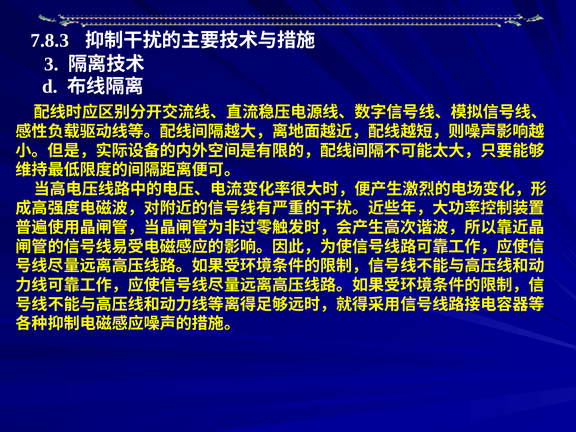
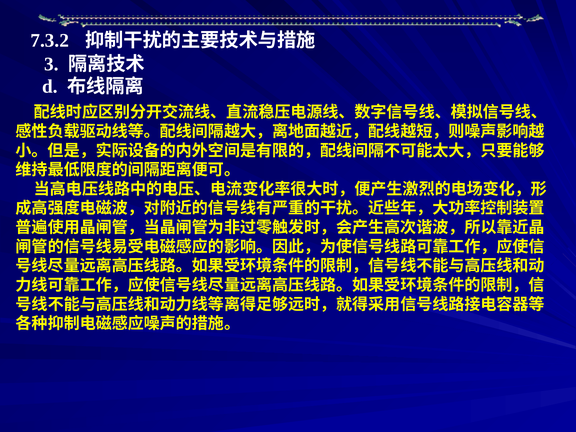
7.8.3: 7.8.3 -> 7.3.2
